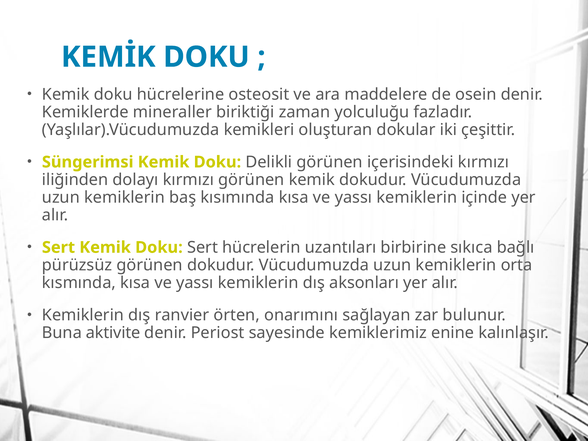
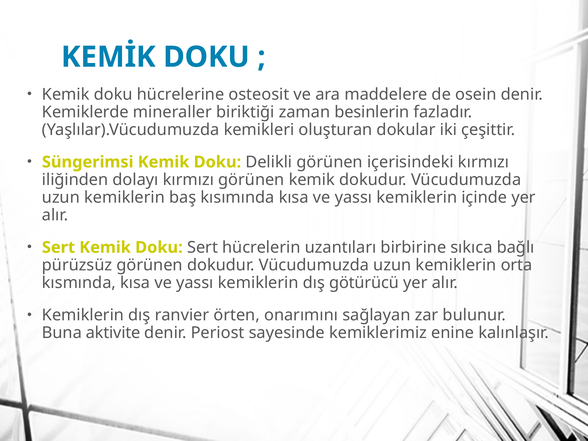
yolculuğu: yolculuğu -> besinlerin
aksonları: aksonları -> götürücü
